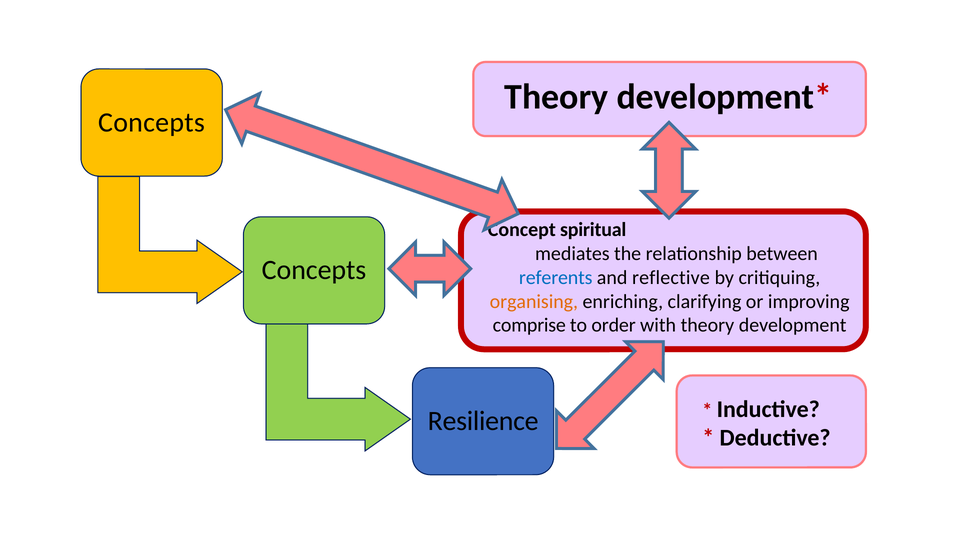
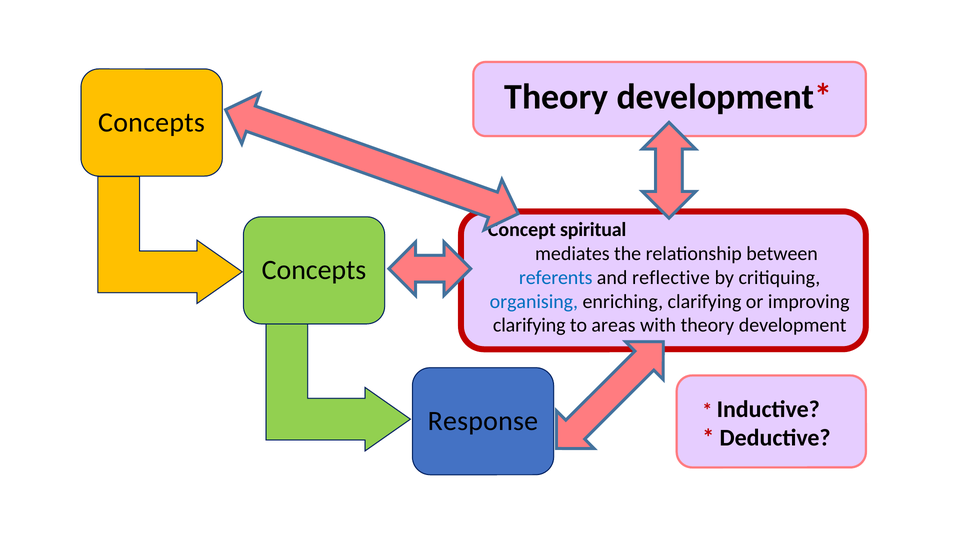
organising colour: orange -> blue
comprise at (529, 325): comprise -> clarifying
order: order -> areas
Resilience: Resilience -> Response
